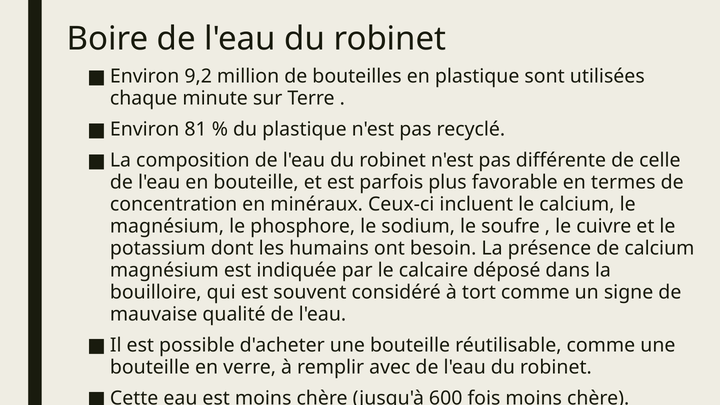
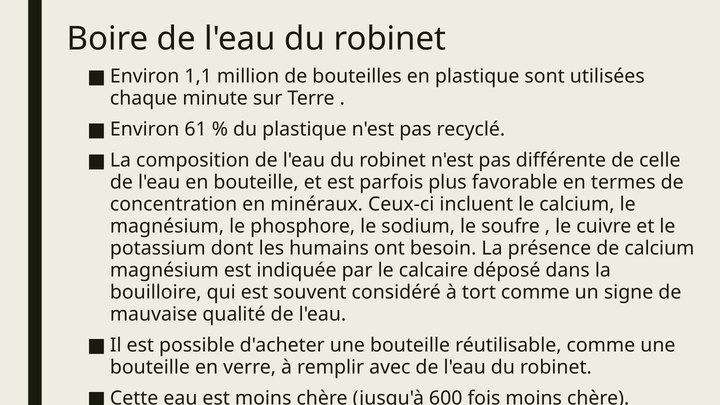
9,2: 9,2 -> 1,1
81: 81 -> 61
